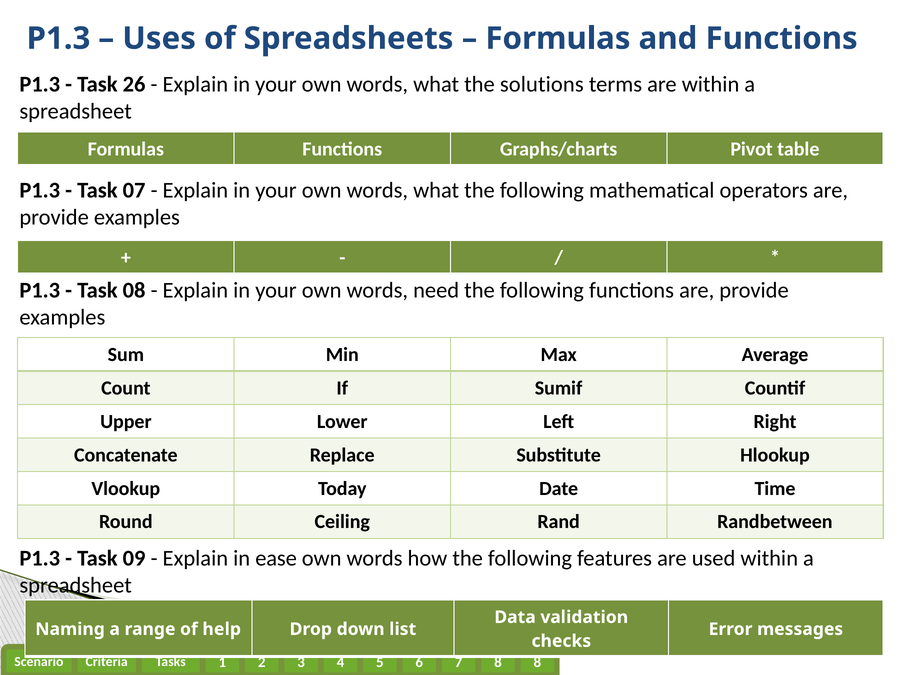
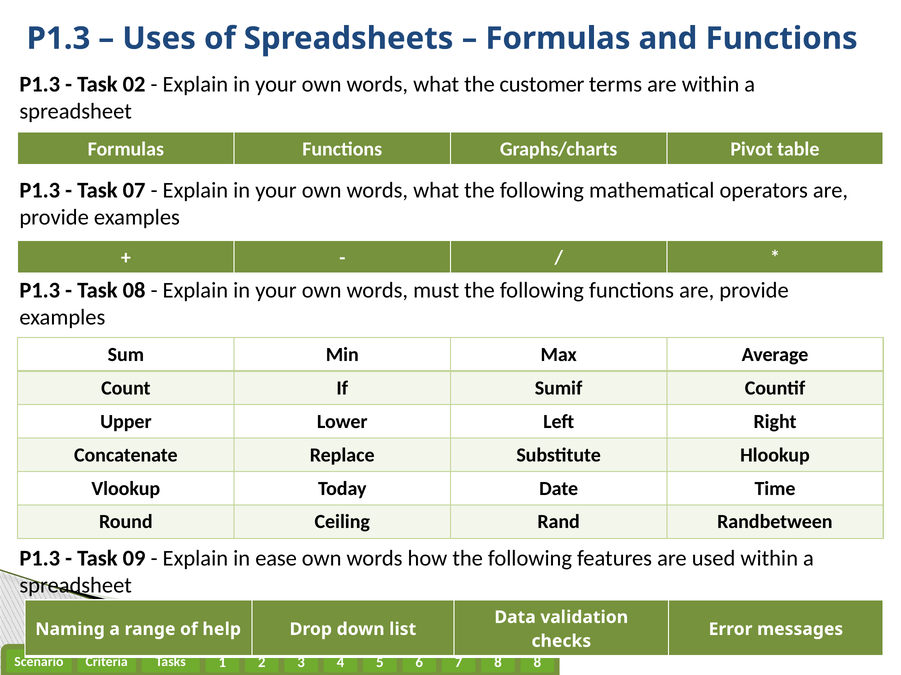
26: 26 -> 02
solutions: solutions -> customer
need: need -> must
